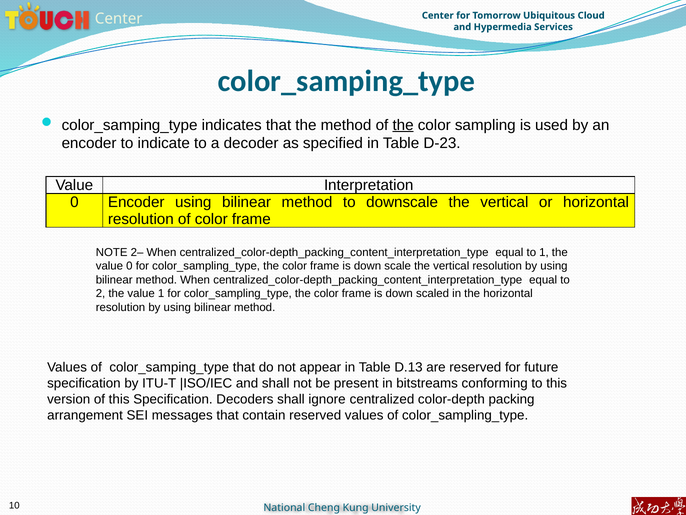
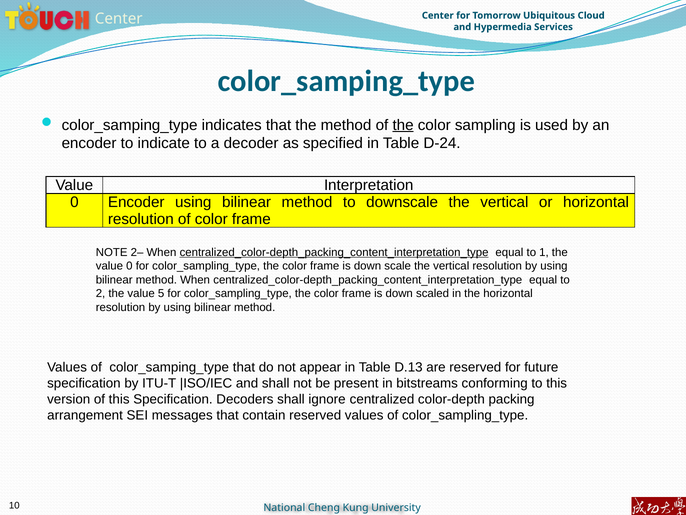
D‑23: D‑23 -> D‑24
centralized_color-depth_packing_content_interpretation_type at (334, 252) underline: none -> present
value 1: 1 -> 5
